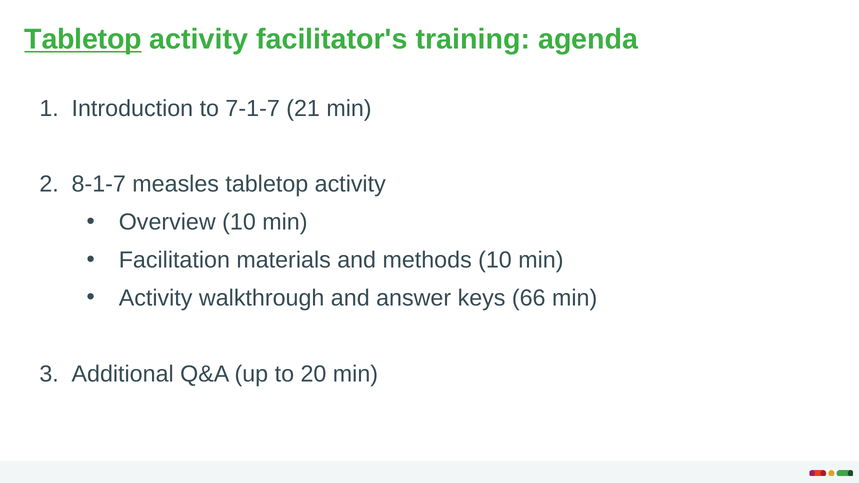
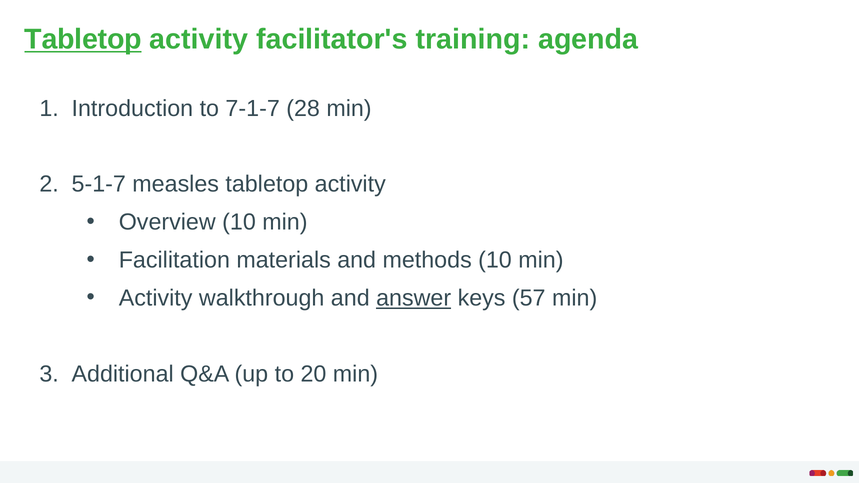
21: 21 -> 28
8-1-7: 8-1-7 -> 5-1-7
answer underline: none -> present
66: 66 -> 57
